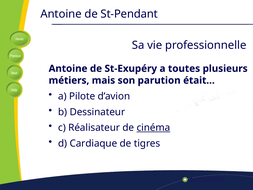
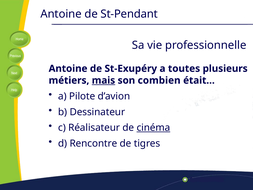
mais underline: none -> present
parution: parution -> combien
Cardiaque: Cardiaque -> Rencontre
